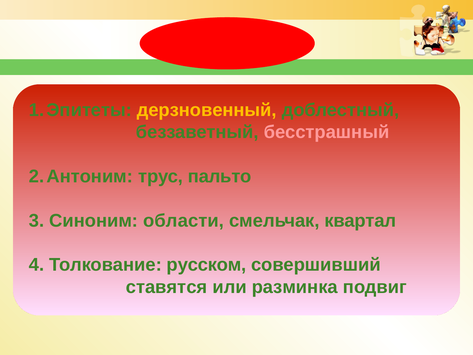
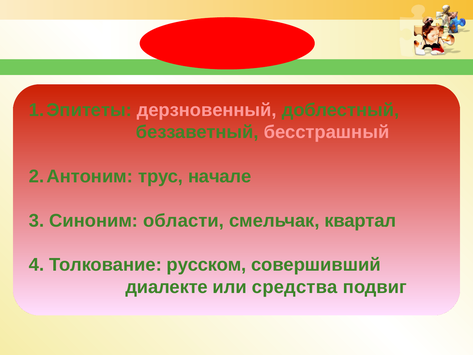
дерзновенный colour: yellow -> pink
пальто: пальто -> начале
ставятся: ставятся -> диалекте
разминка: разминка -> средства
